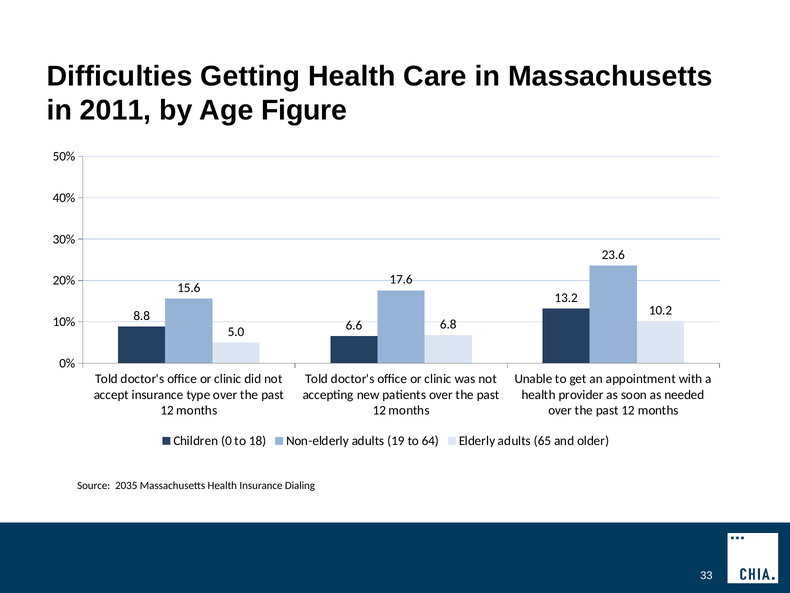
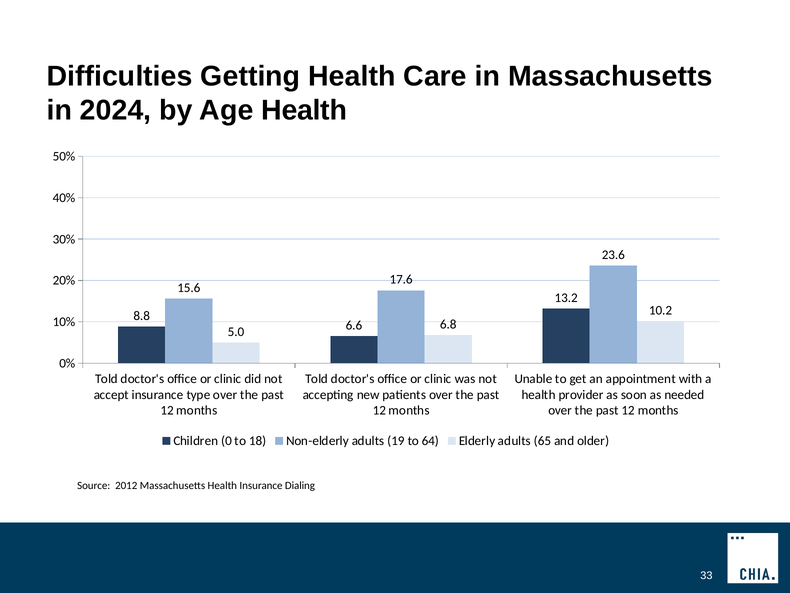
2011: 2011 -> 2024
Age Figure: Figure -> Health
2035: 2035 -> 2012
